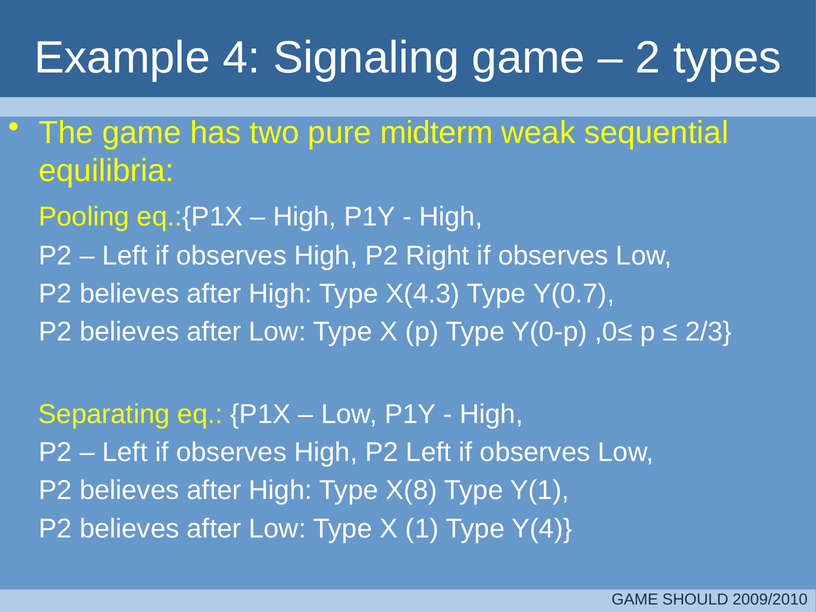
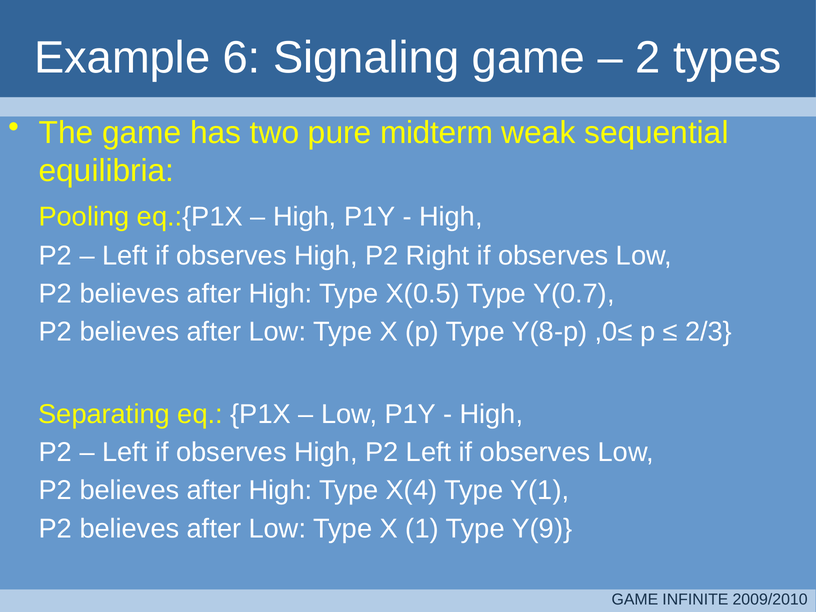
4: 4 -> 6
X(4.3: X(4.3 -> X(0.5
Y(0-p: Y(0-p -> Y(8-p
X(8: X(8 -> X(4
Y(4: Y(4 -> Y(9
SHOULD: SHOULD -> INFINITE
